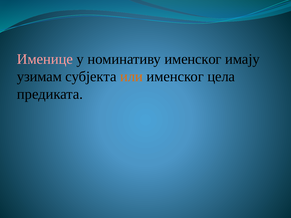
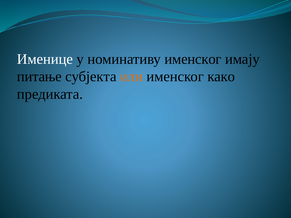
Именице colour: pink -> white
узимам: узимам -> питање
цела: цела -> како
